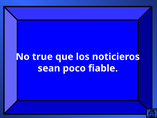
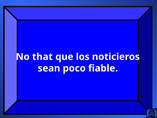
true: true -> that
